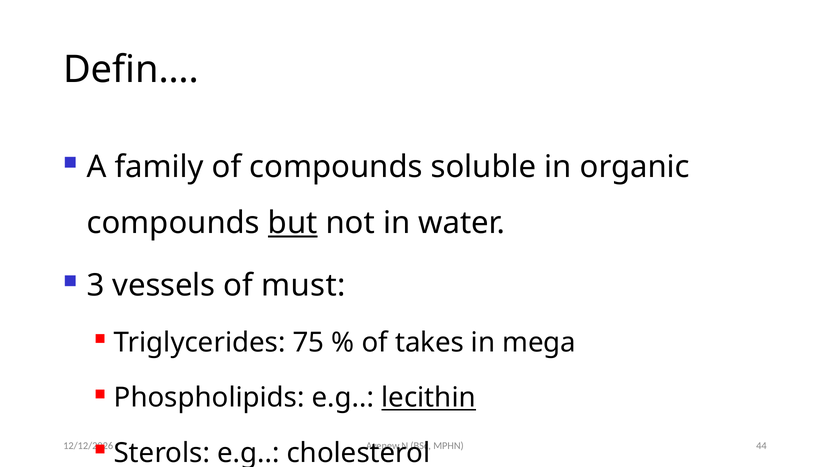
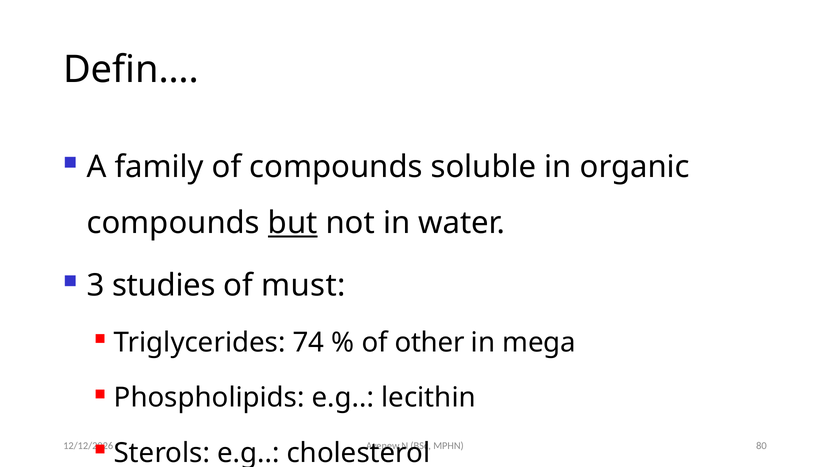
vessels: vessels -> studies
75: 75 -> 74
takes: takes -> other
lecithin underline: present -> none
44: 44 -> 80
